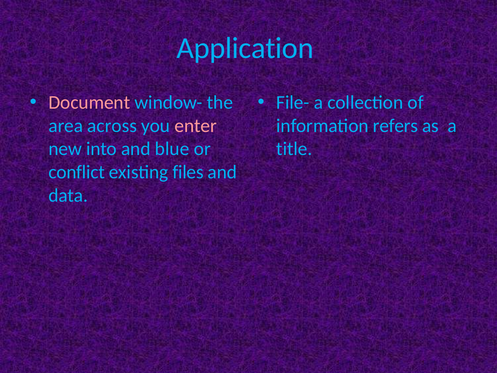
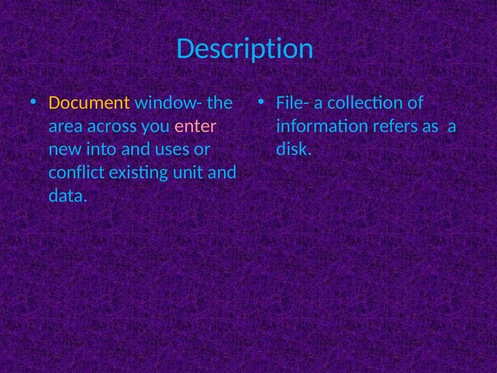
Application: Application -> Description
Document colour: pink -> yellow
blue: blue -> uses
title: title -> disk
files: files -> unit
